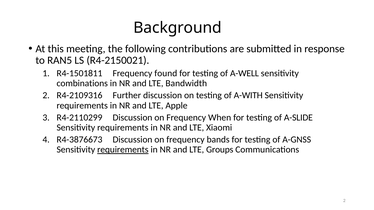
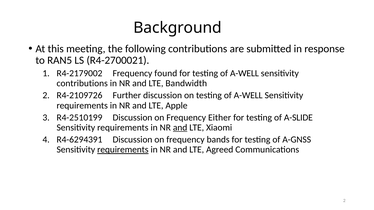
R4-2150021: R4-2150021 -> R4-2700021
R4-1501811: R4-1501811 -> R4-2179002
combinations at (82, 83): combinations -> contributions
R4-2109316: R4-2109316 -> R4-2109726
on testing of A-WITH: A-WITH -> A-WELL
R4-2110299: R4-2110299 -> R4-2510199
When: When -> Either
and at (180, 128) underline: none -> present
R4-3876673: R4-3876673 -> R4-6294391
Groups: Groups -> Agreed
